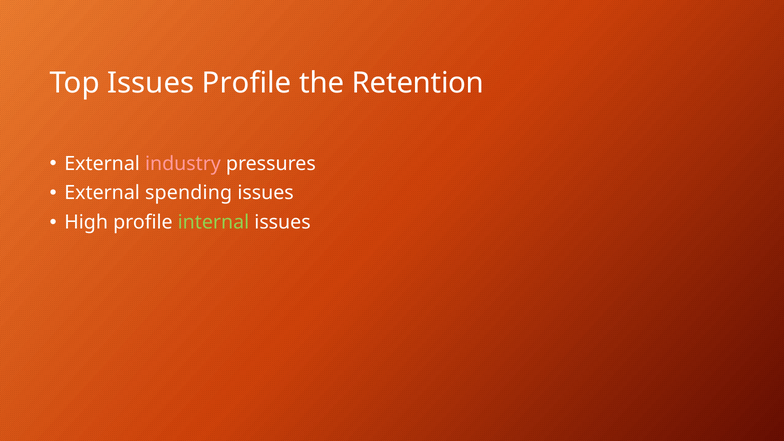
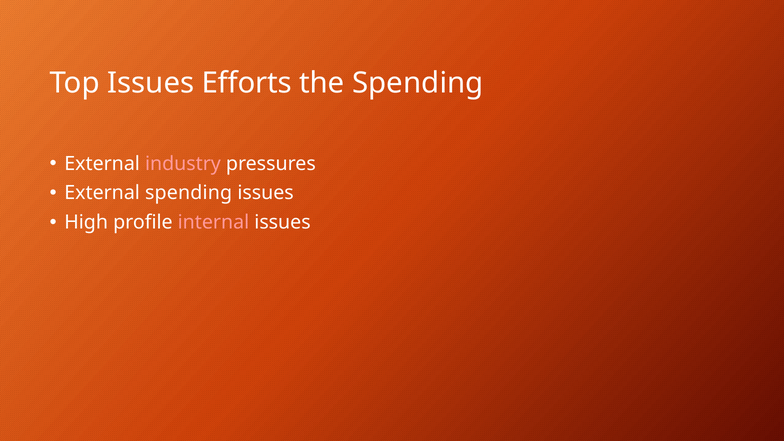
Issues Profile: Profile -> Efforts
the Retention: Retention -> Spending
internal colour: light green -> pink
